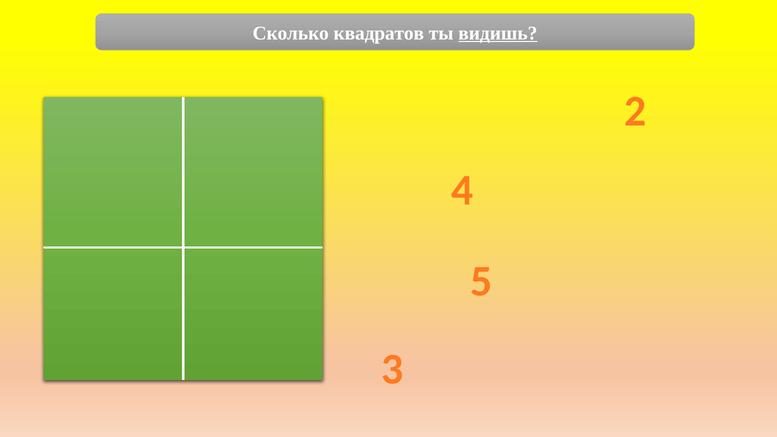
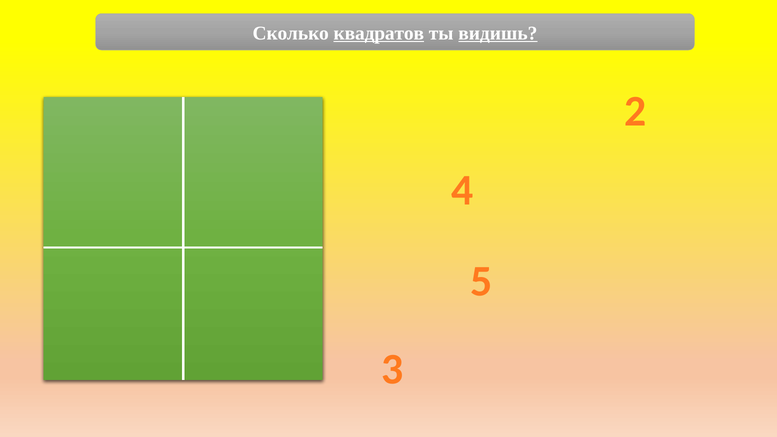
квадратов underline: none -> present
